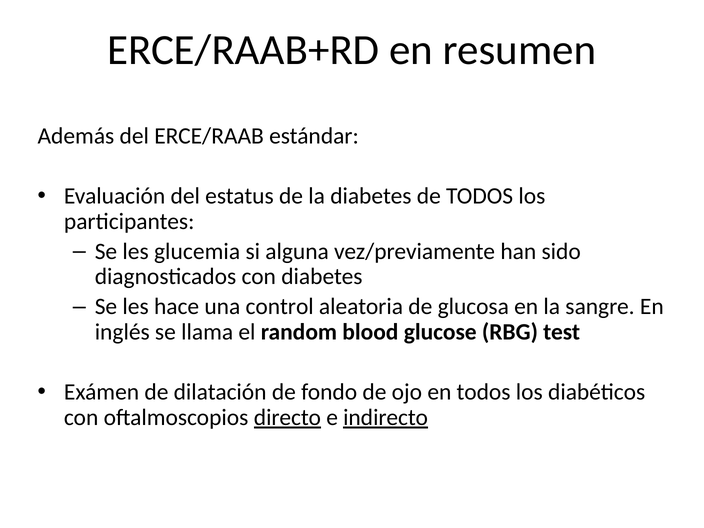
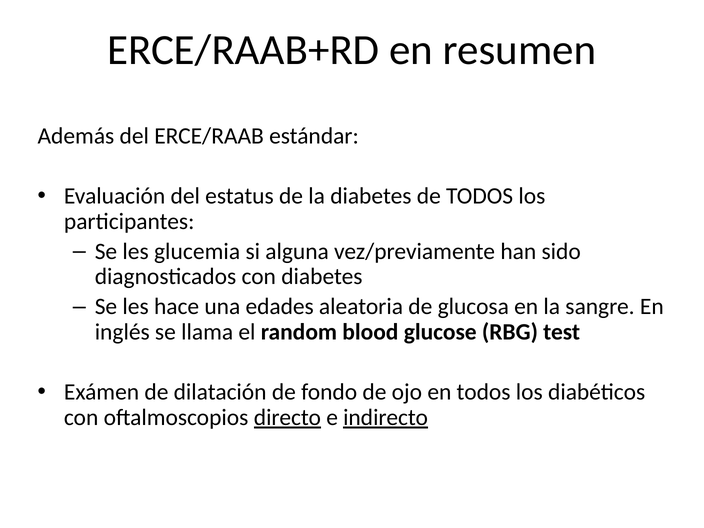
control: control -> edades
